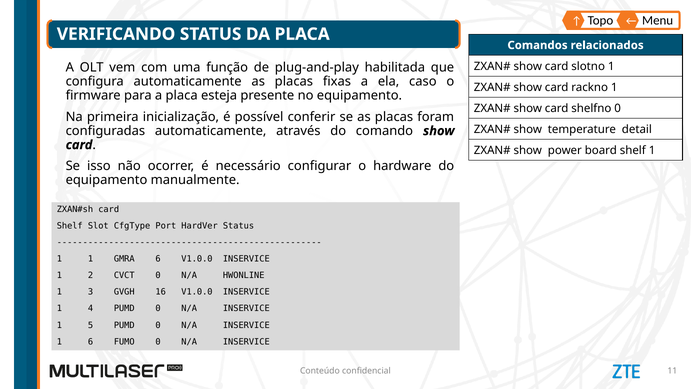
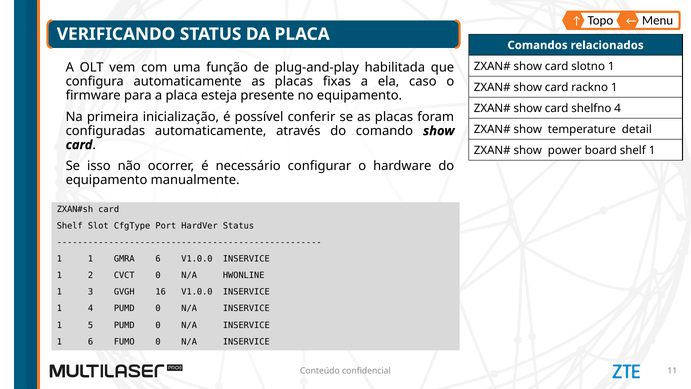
shelfno 0: 0 -> 4
